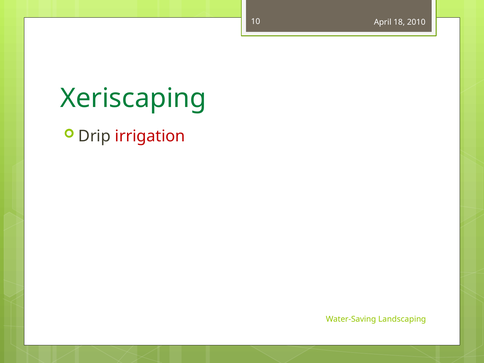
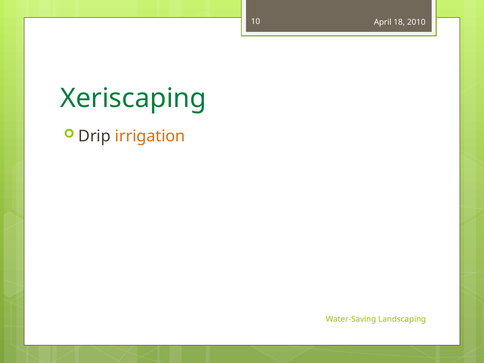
irrigation colour: red -> orange
